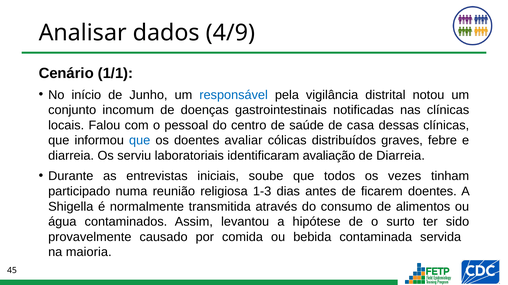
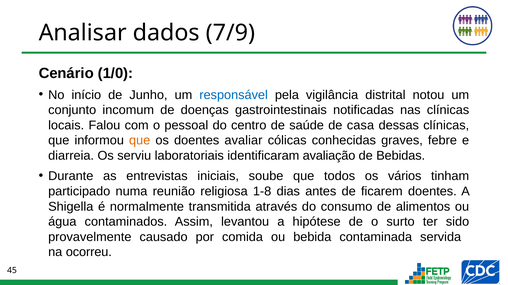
4/9: 4/9 -> 7/9
1/1: 1/1 -> 1/0
que at (140, 141) colour: blue -> orange
distribuídos: distribuídos -> conhecidas
de Diarreia: Diarreia -> Bebidas
vezes: vezes -> vários
1-3: 1-3 -> 1-8
maioria: maioria -> ocorreu
